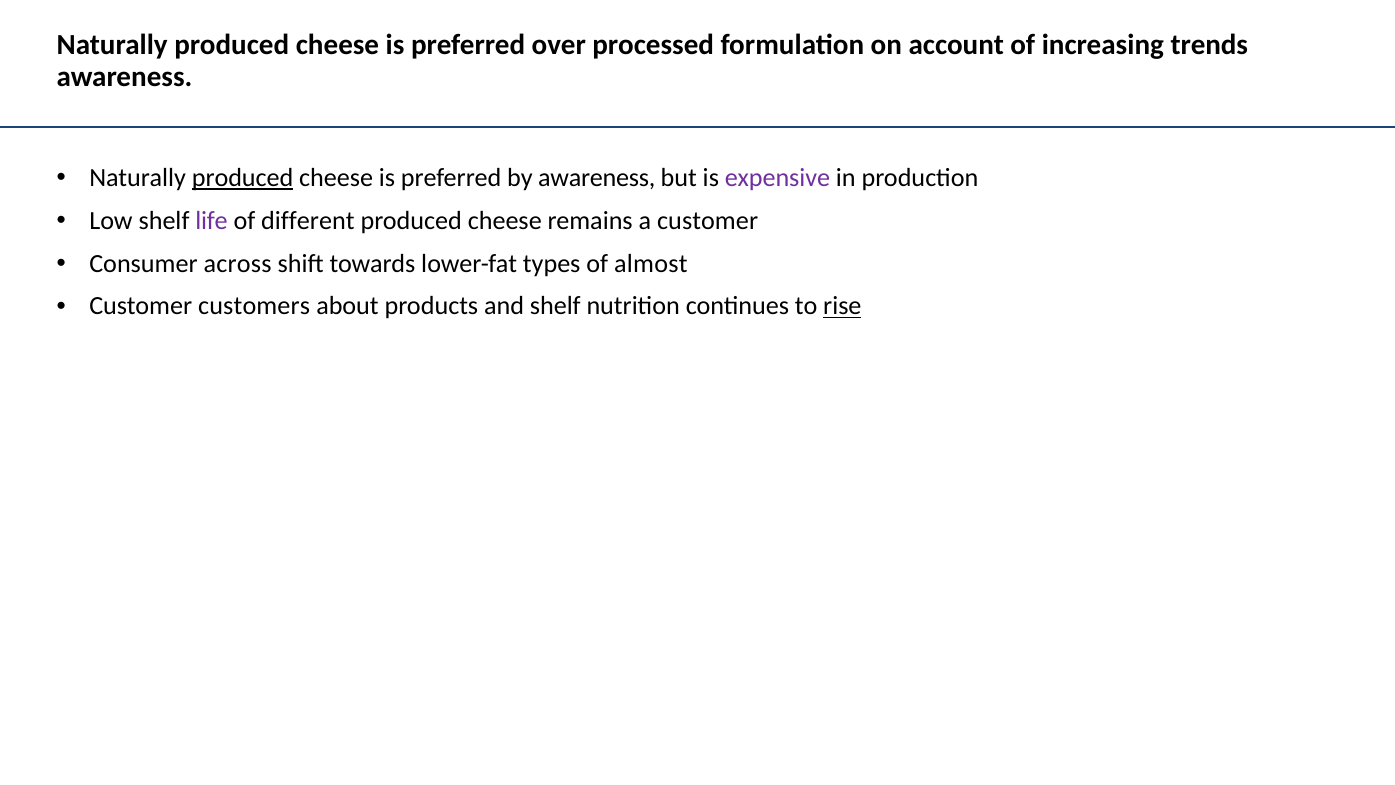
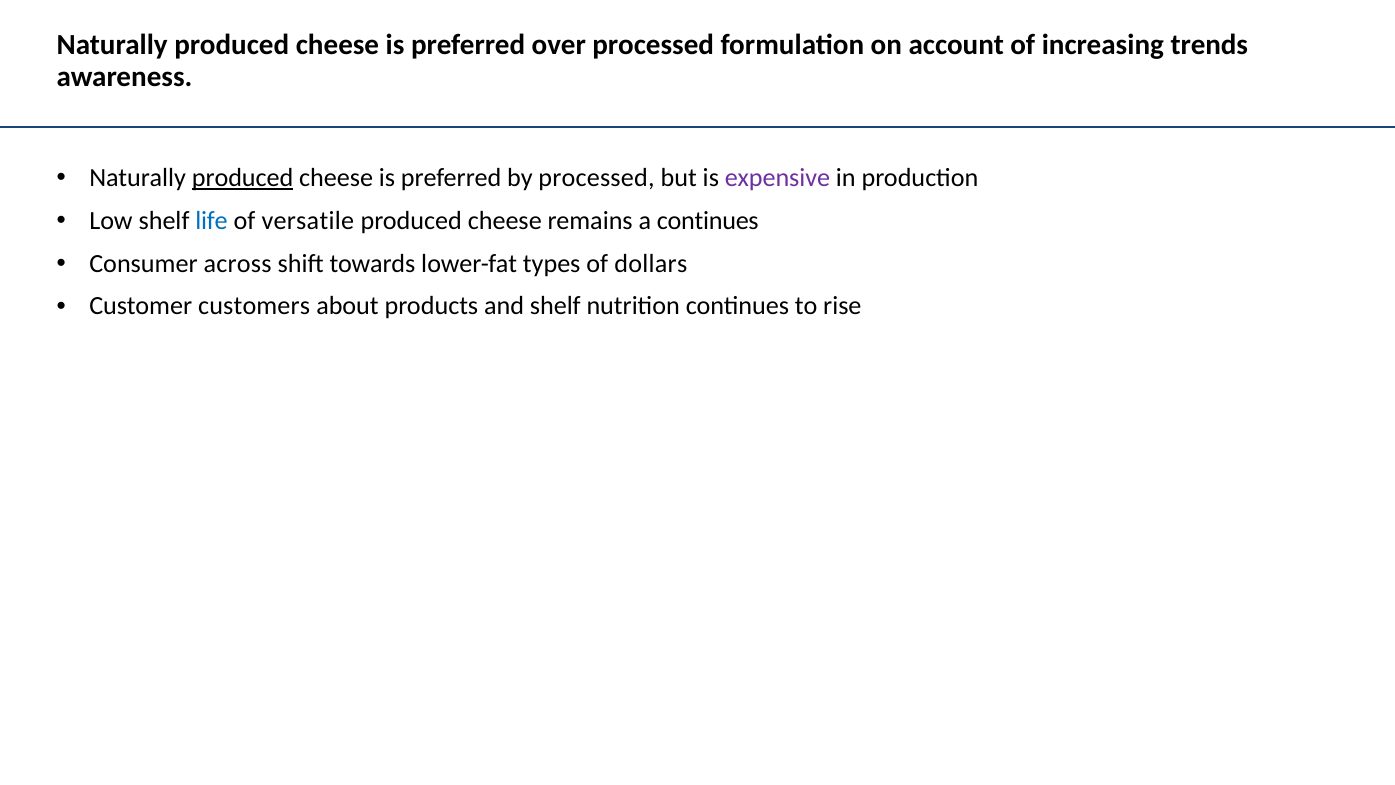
by awareness: awareness -> processed
life colour: purple -> blue
different: different -> versatile
a customer: customer -> continues
almost: almost -> dollars
rise underline: present -> none
